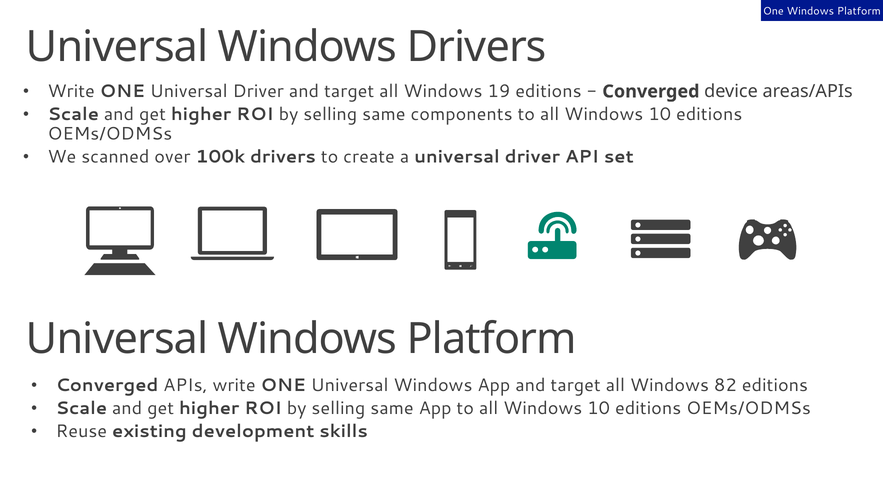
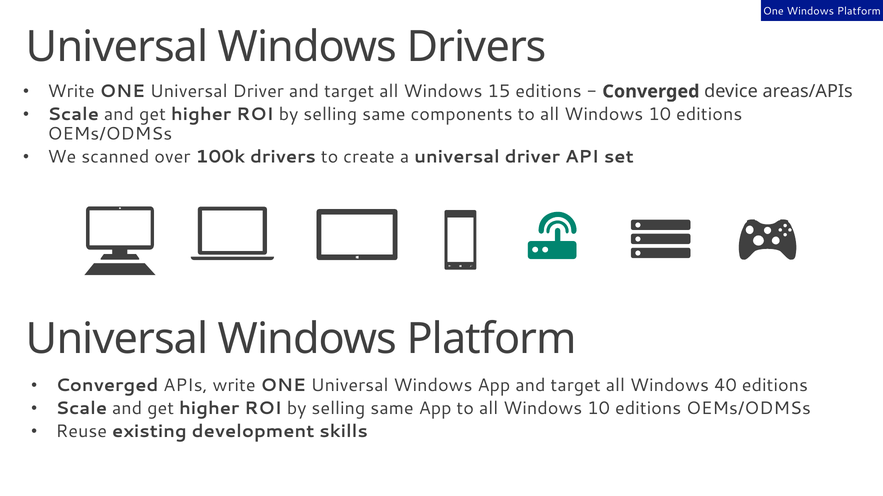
19: 19 -> 15
82: 82 -> 40
